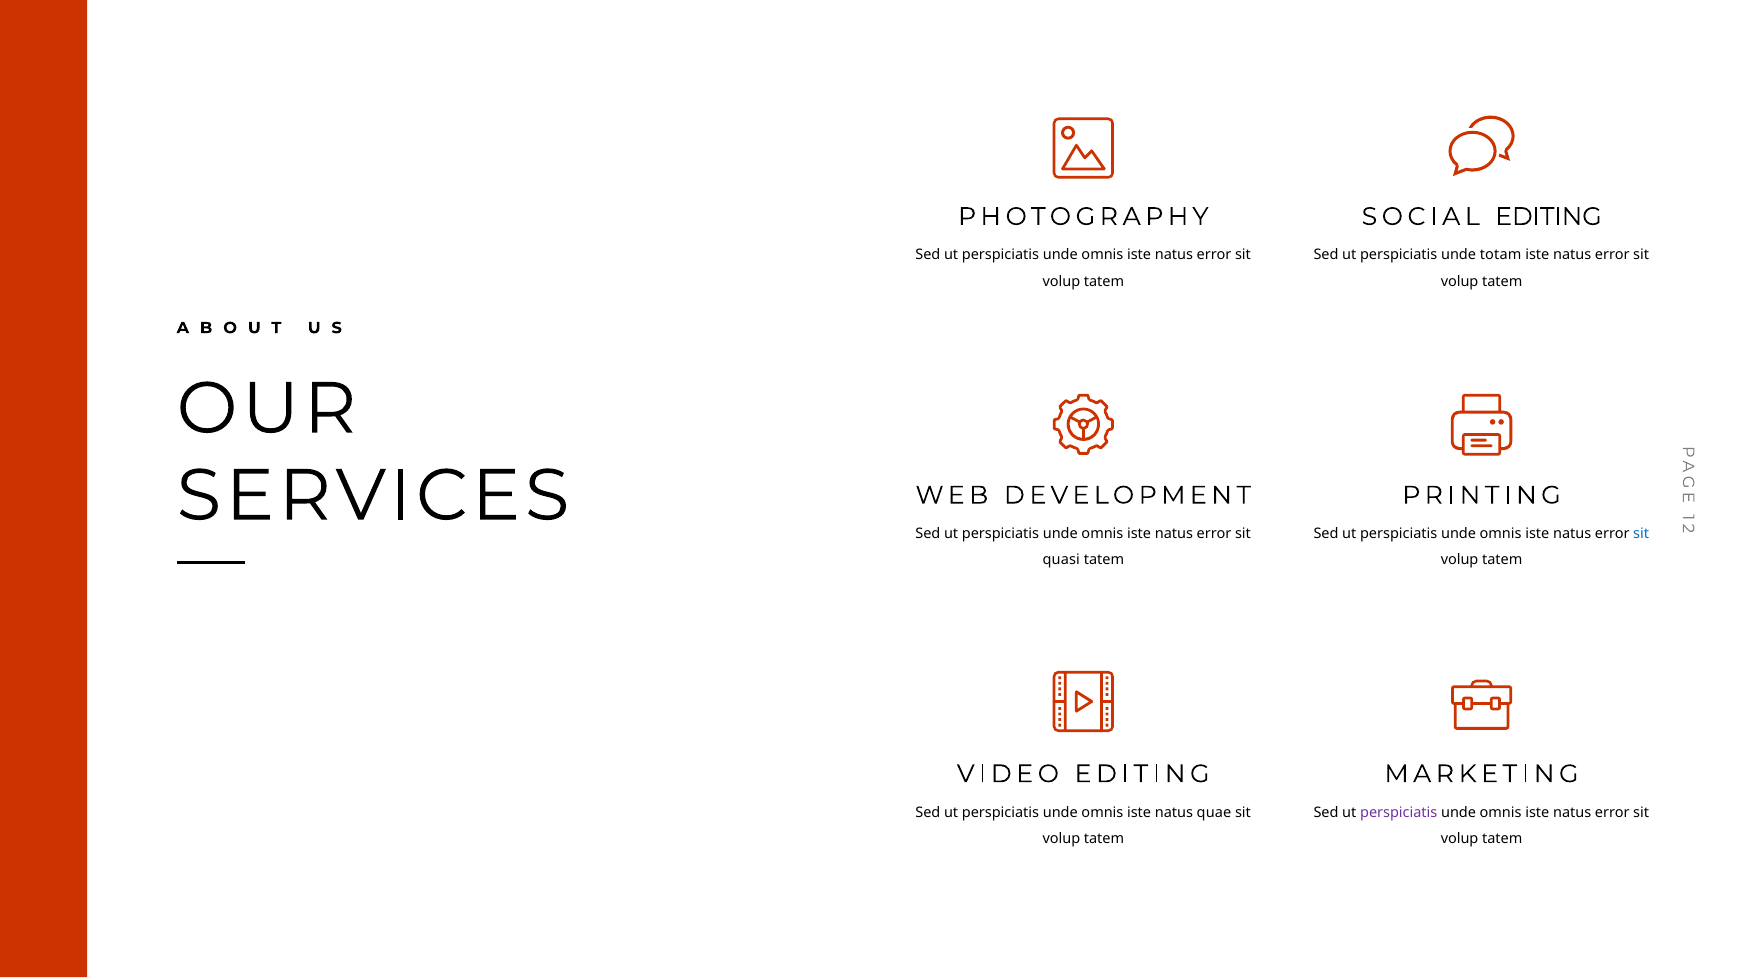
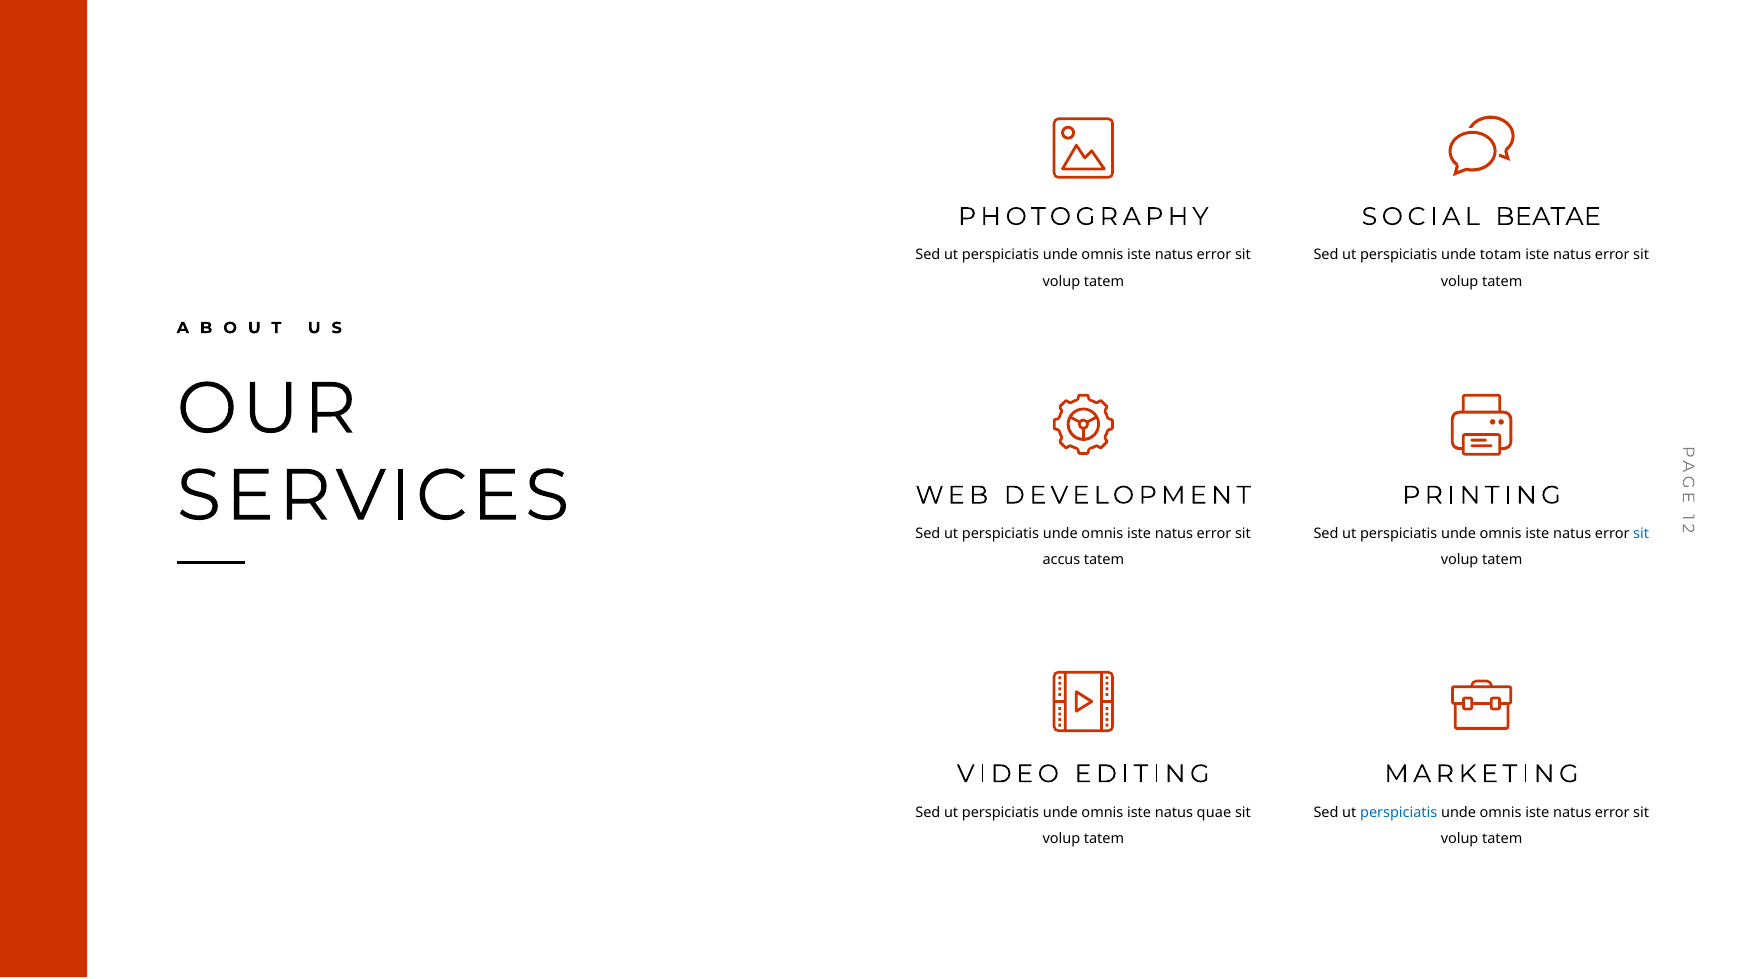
SOCIAL EDITING: EDITING -> BEATAE
quasi: quasi -> accus
perspiciatis at (1399, 813) colour: purple -> blue
